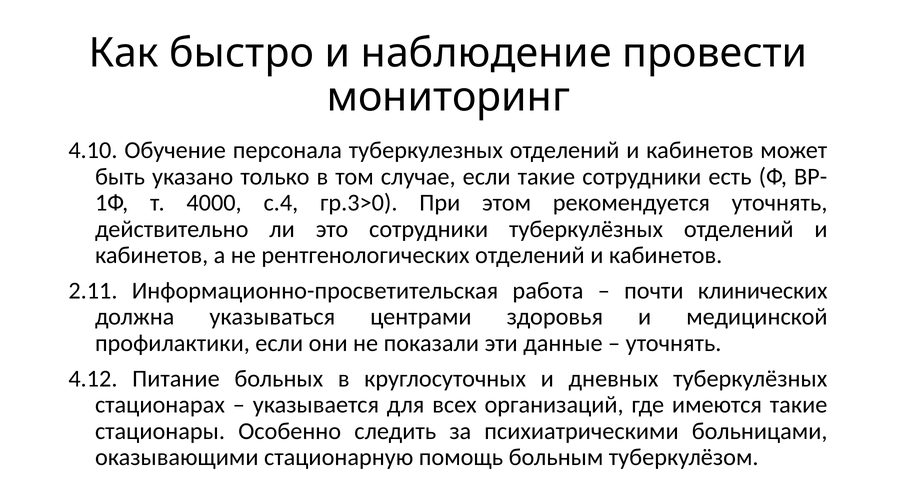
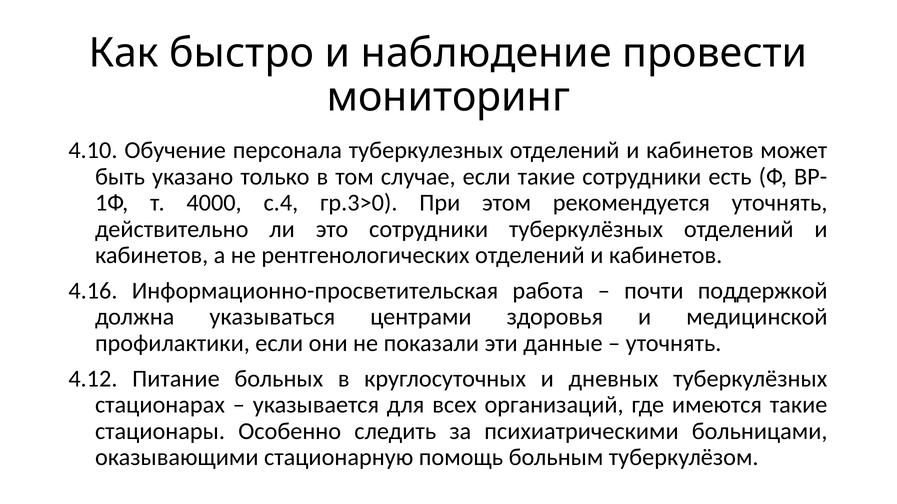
2.11: 2.11 -> 4.16
клинических: клинических -> поддержкой
